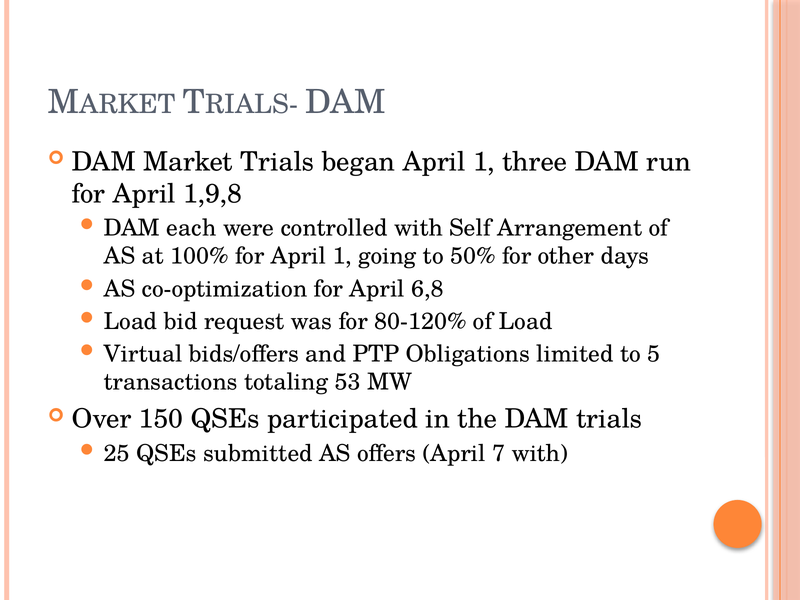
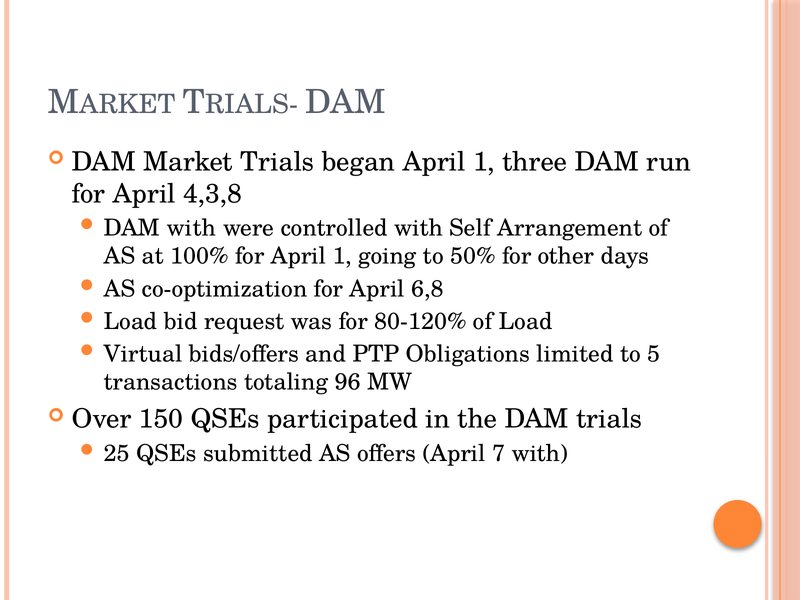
1,9,8: 1,9,8 -> 4,3,8
DAM each: each -> with
53: 53 -> 96
